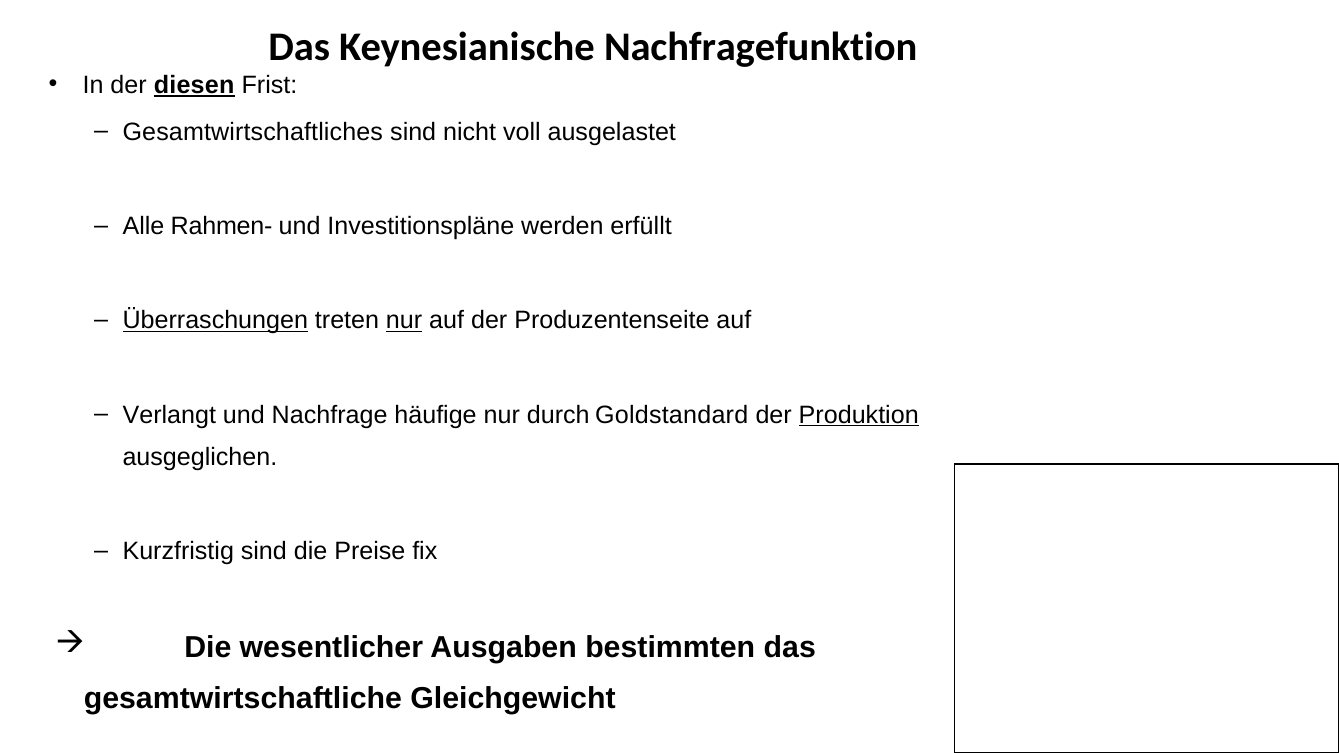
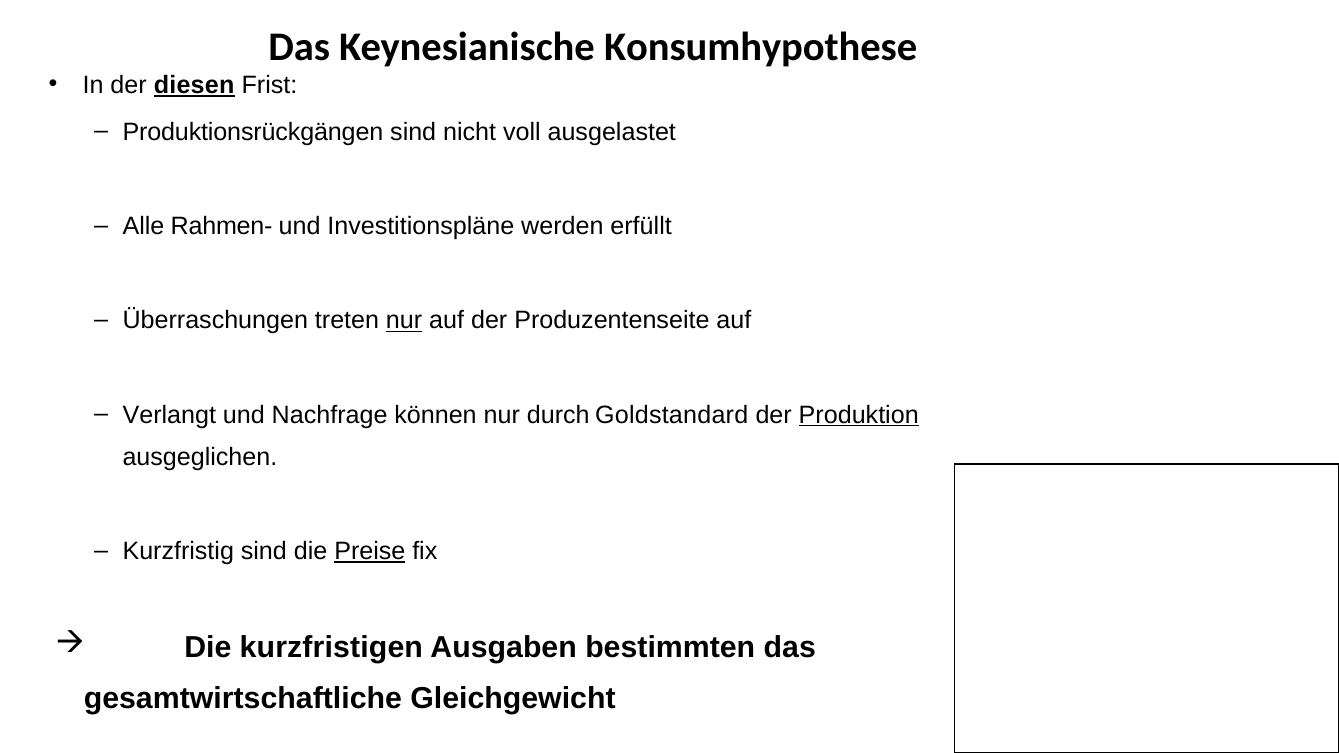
Nachfragefunktion: Nachfragefunktion -> Konsumhypothese
Gesamtwirtschaftliches: Gesamtwirtschaftliches -> Produktionsrückgängen
Überraschungen underline: present -> none
häufige: häufige -> können
Preise underline: none -> present
wesentlicher: wesentlicher -> kurzfristigen
